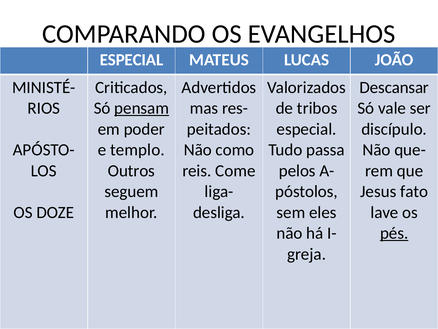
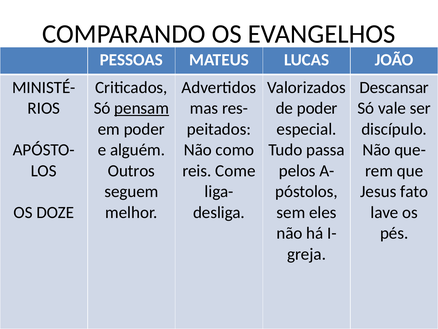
ESPECIAL at (131, 60): ESPECIAL -> PESSOAS
de tribos: tribos -> poder
templo: templo -> alguém
pés underline: present -> none
